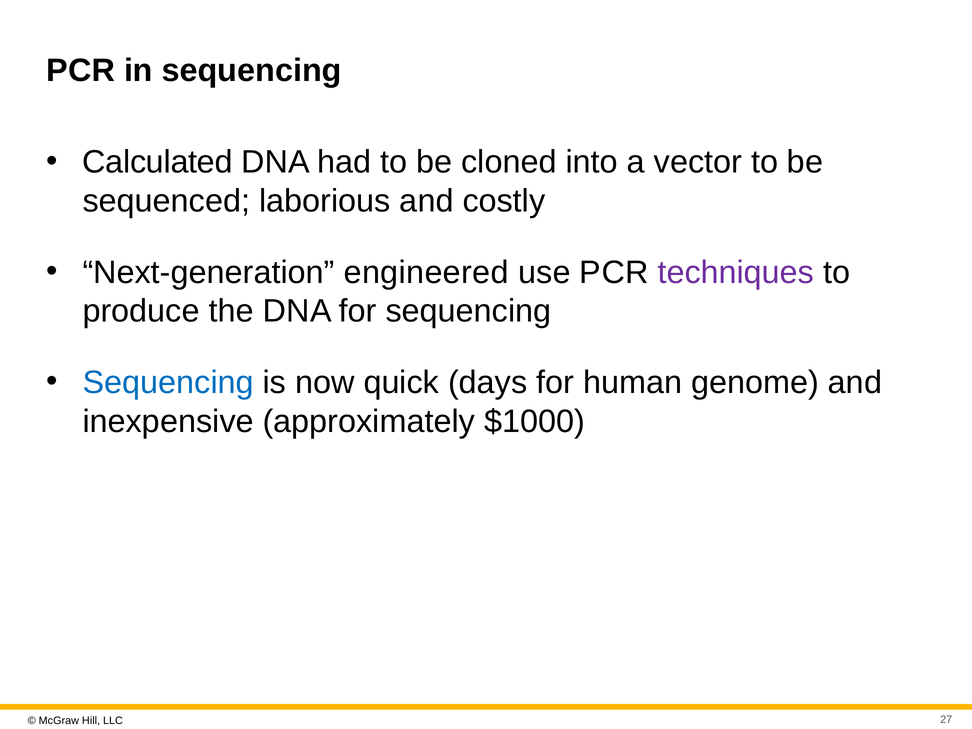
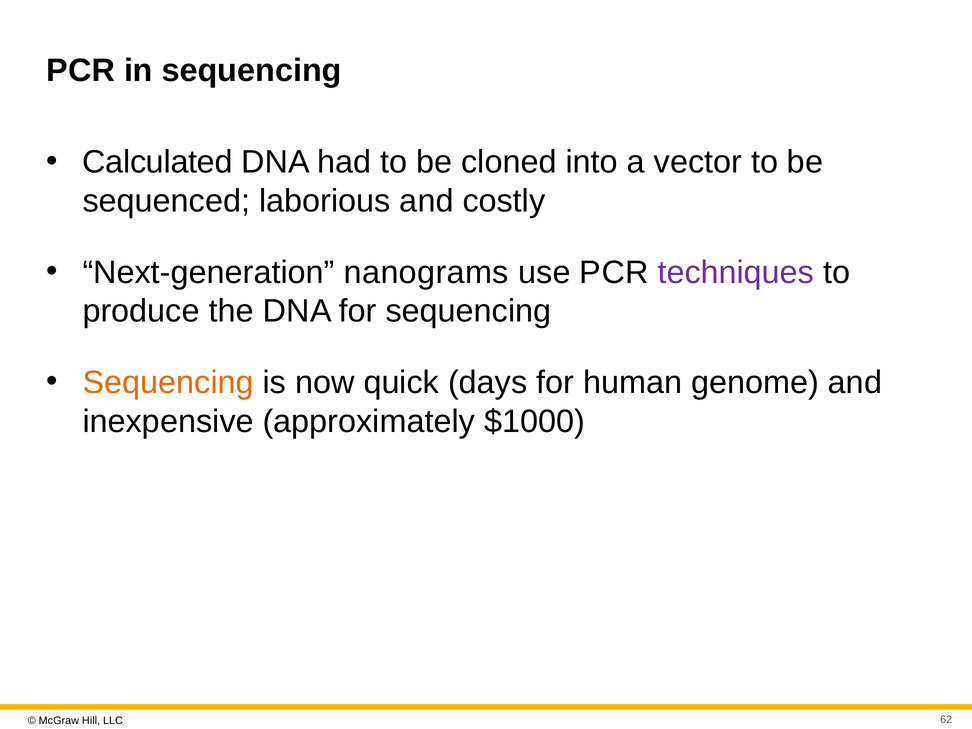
engineered: engineered -> nanograms
Sequencing at (168, 383) colour: blue -> orange
27: 27 -> 62
